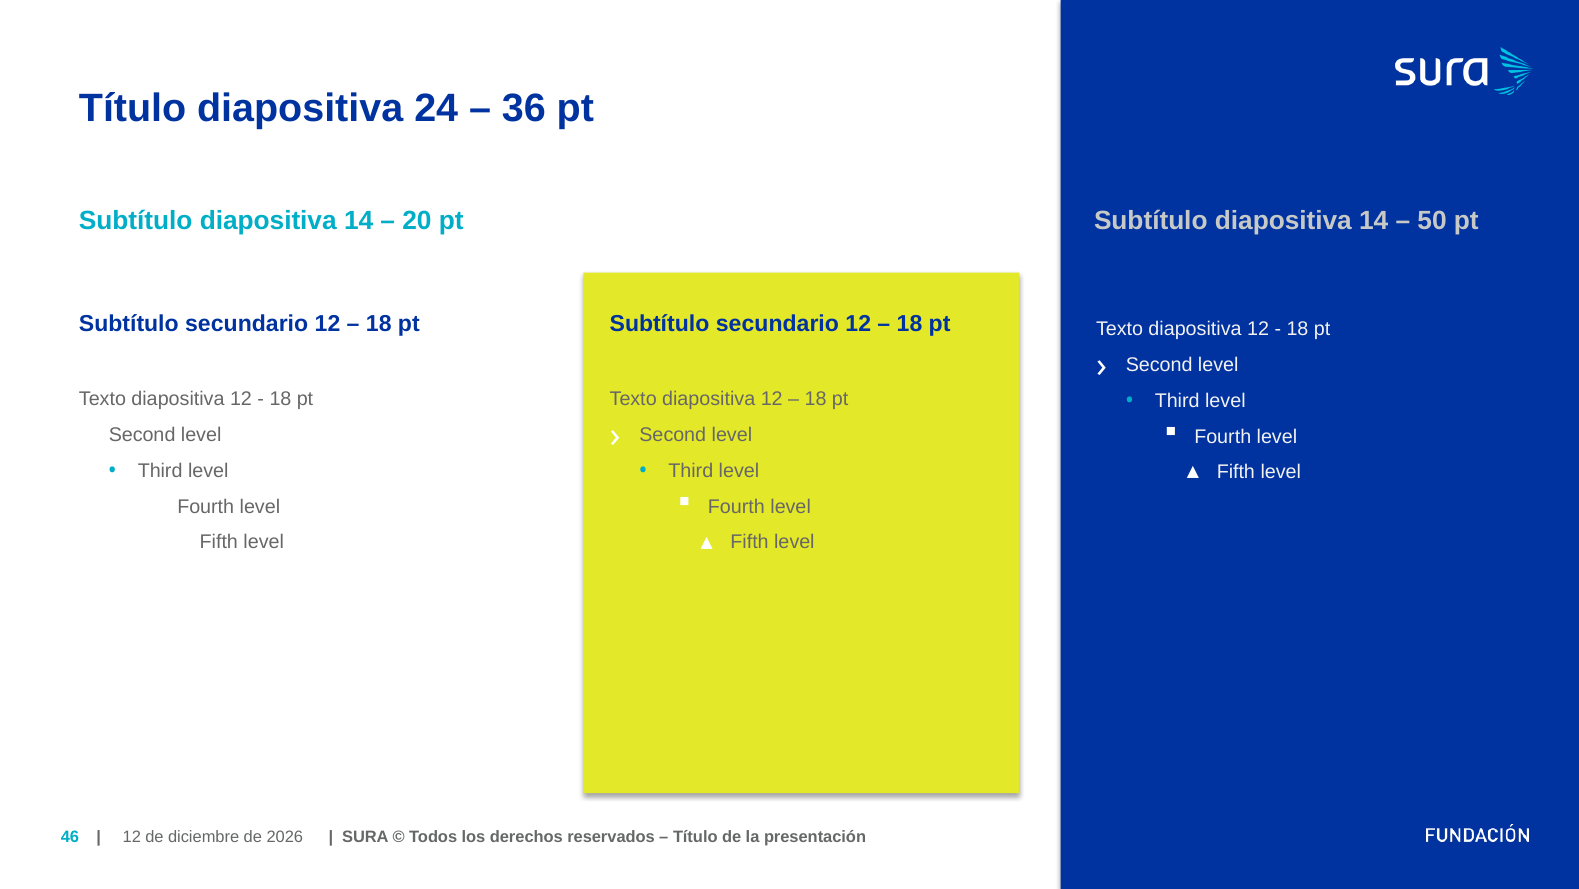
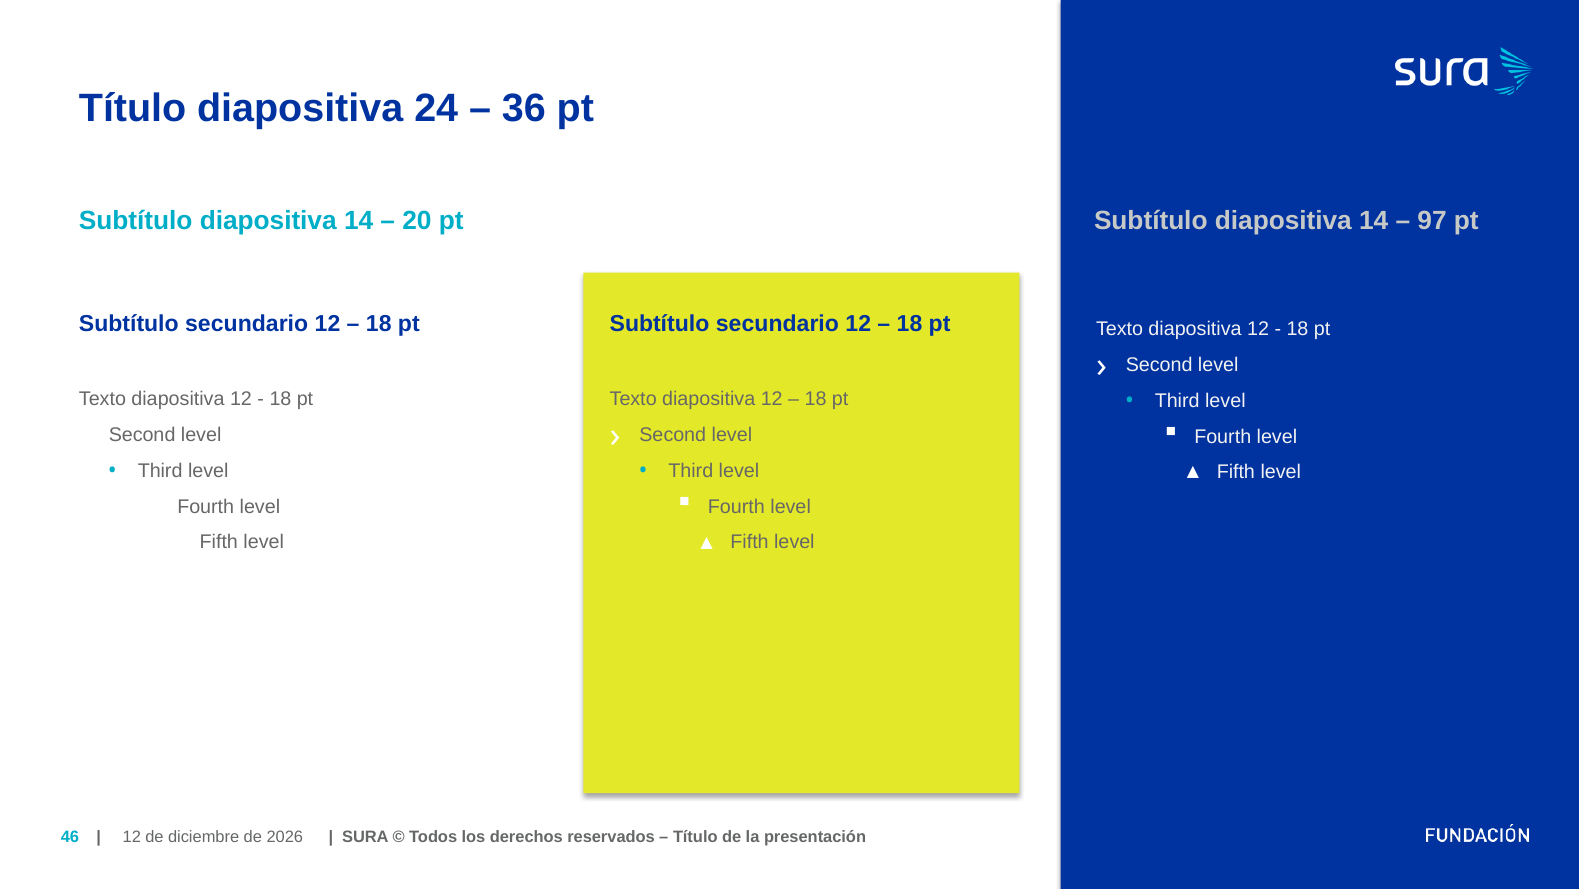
50: 50 -> 97
